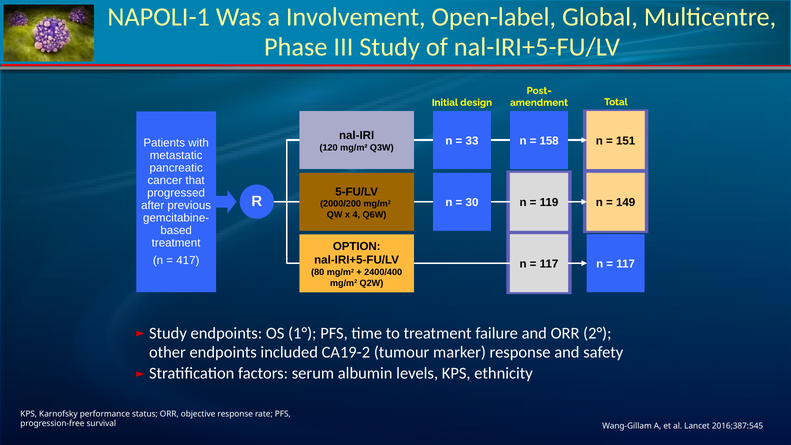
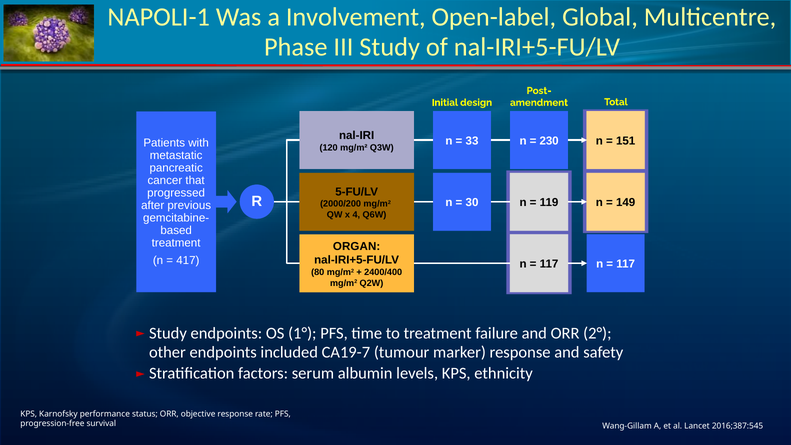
158: 158 -> 230
OPTION: OPTION -> ORGAN
CA19-2: CA19-2 -> CA19-7
